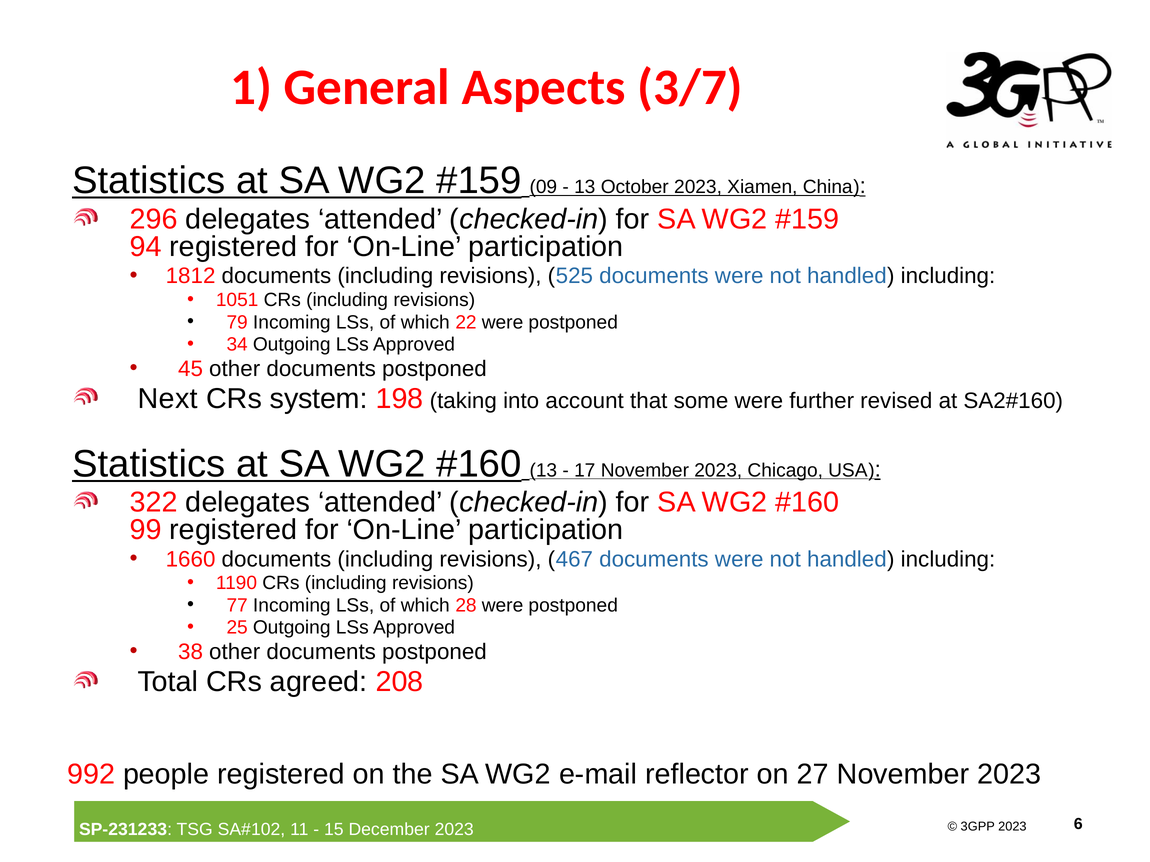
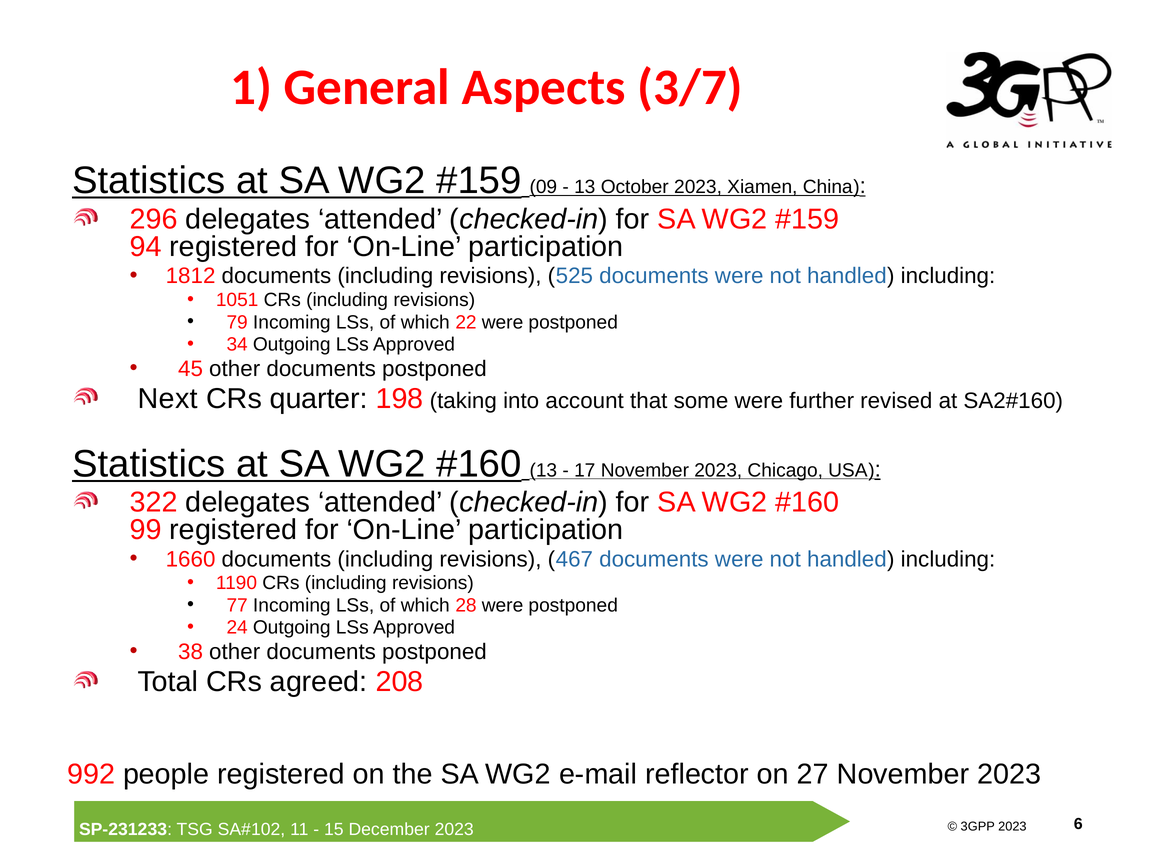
system: system -> quarter
25: 25 -> 24
